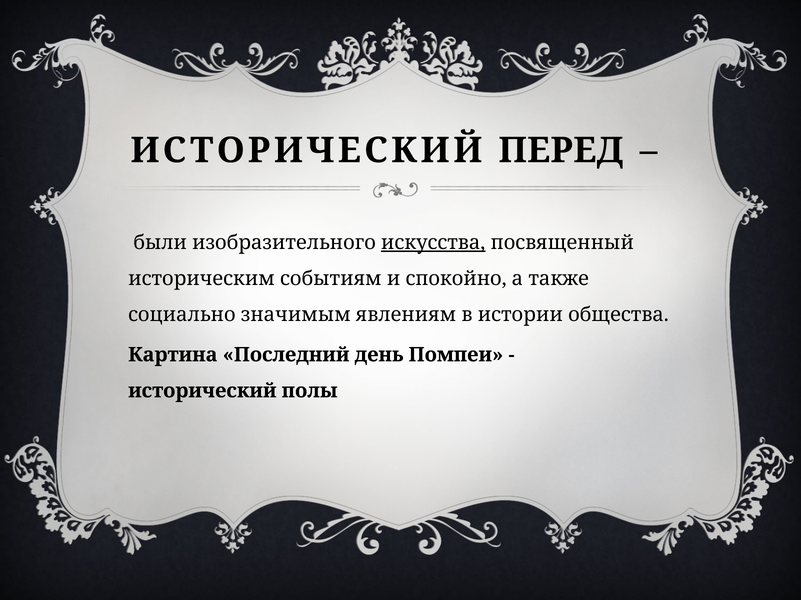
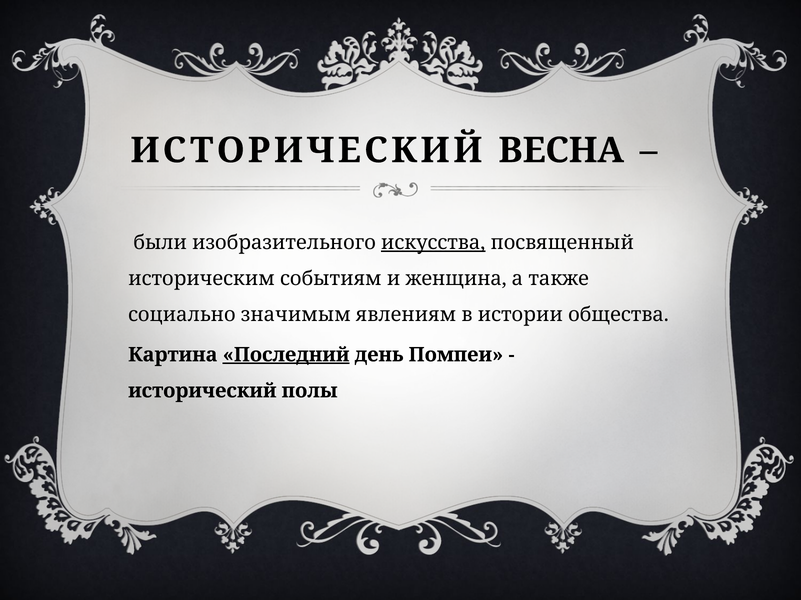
ПЕРЕД: ПЕРЕД -> ВЕСНА
спокойно: спокойно -> женщина
Последний underline: none -> present
